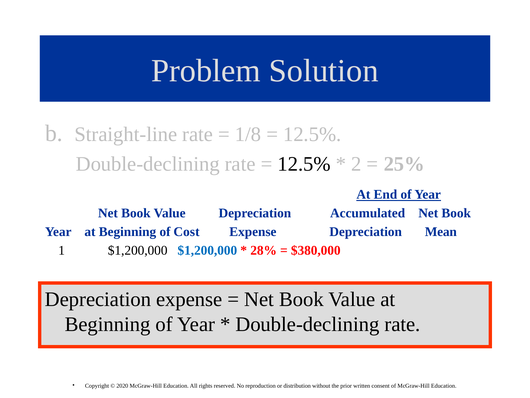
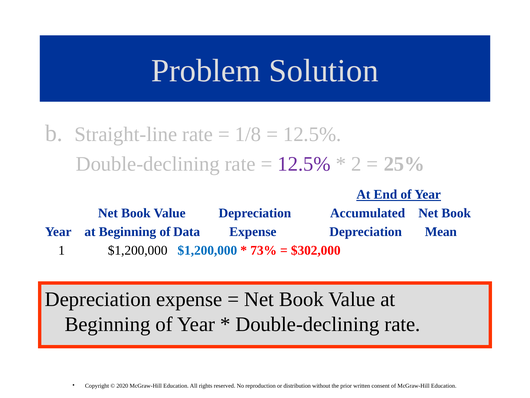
12.5% at (304, 164) colour: black -> purple
Cost: Cost -> Data
28%: 28% -> 73%
$380,000: $380,000 -> $302,000
